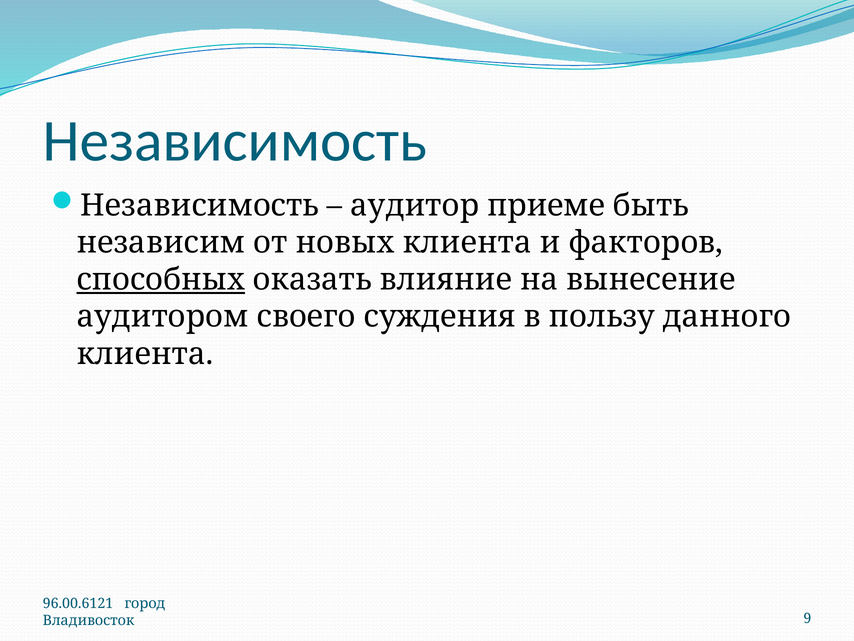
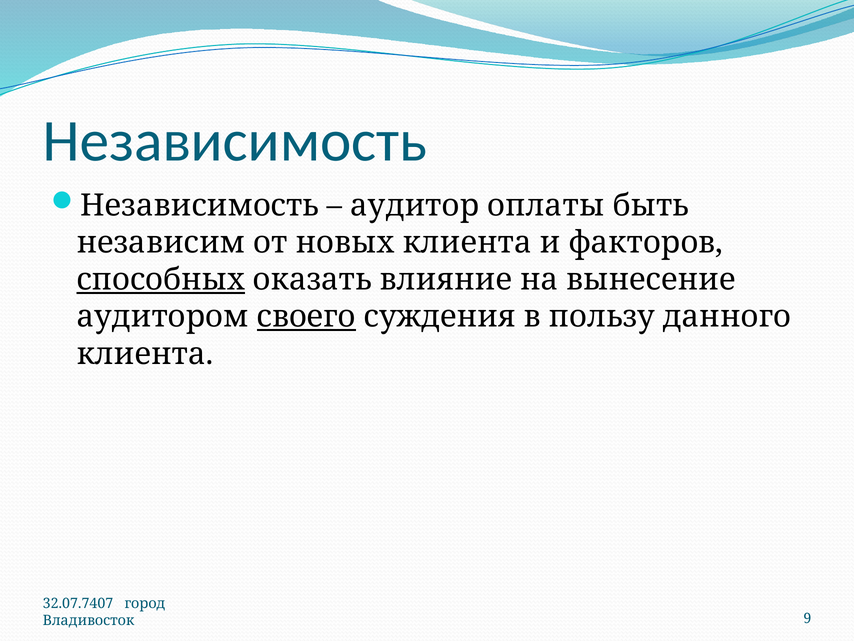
приеме: приеме -> оплаты
своего underline: none -> present
96.00.6121: 96.00.6121 -> 32.07.7407
